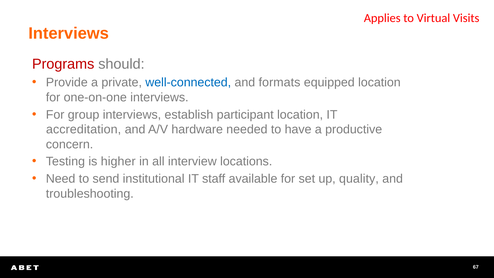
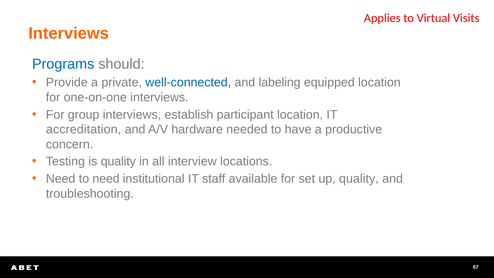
Programs colour: red -> blue
formats: formats -> labeling
is higher: higher -> quality
to send: send -> need
